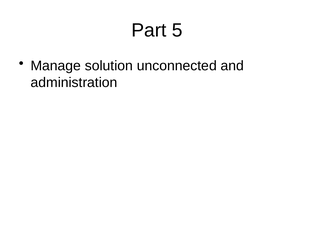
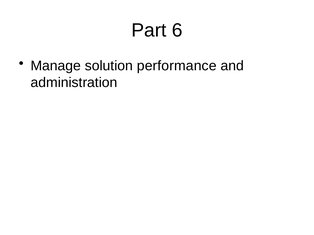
5: 5 -> 6
unconnected: unconnected -> performance
